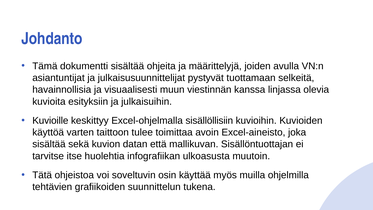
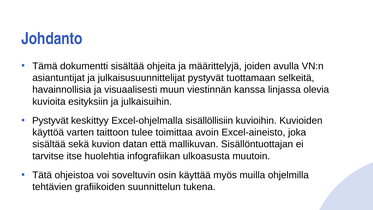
Kuvioille at (50, 120): Kuvioille -> Pystyvät
